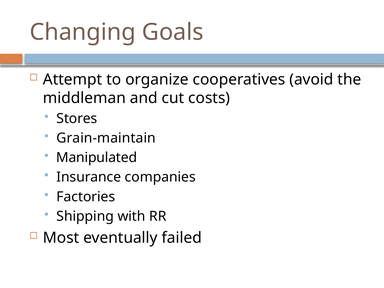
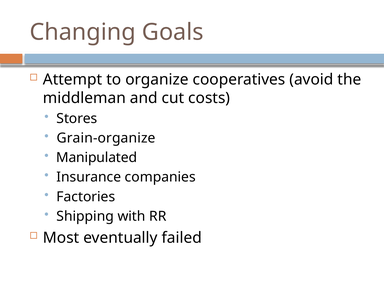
Grain-maintain: Grain-maintain -> Grain-organize
